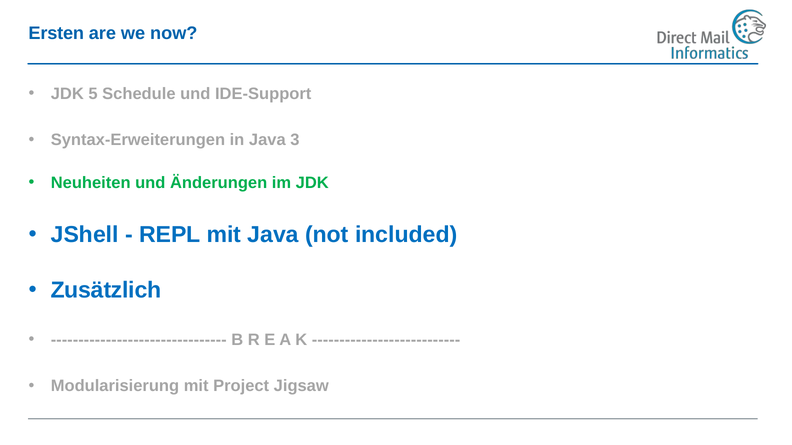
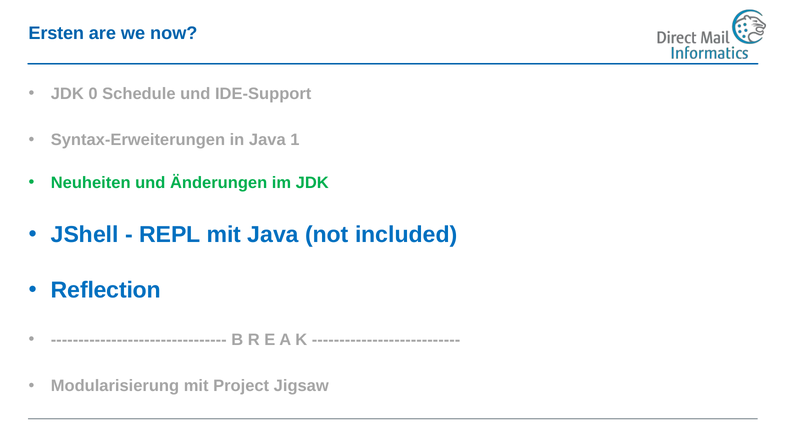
5: 5 -> 0
3: 3 -> 1
Zusätzlich: Zusätzlich -> Reflection
